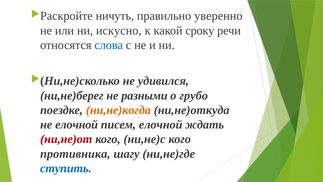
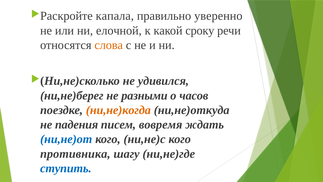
ничуть: ничуть -> капала
искусно: искусно -> елочной
слова colour: blue -> orange
грубо: грубо -> часов
не елочной: елочной -> падения
писем елочной: елочной -> вовремя
ни,не)от colour: red -> blue
